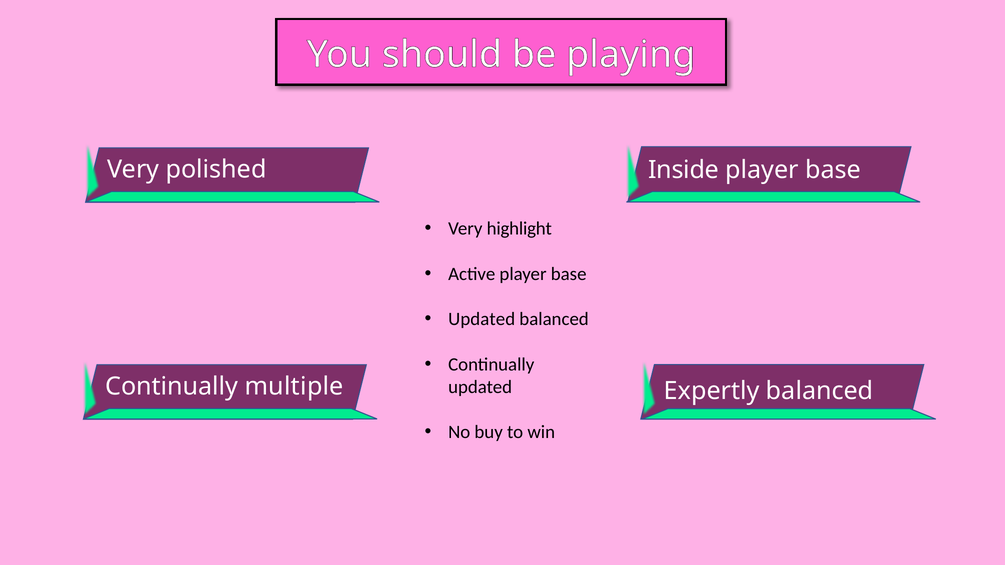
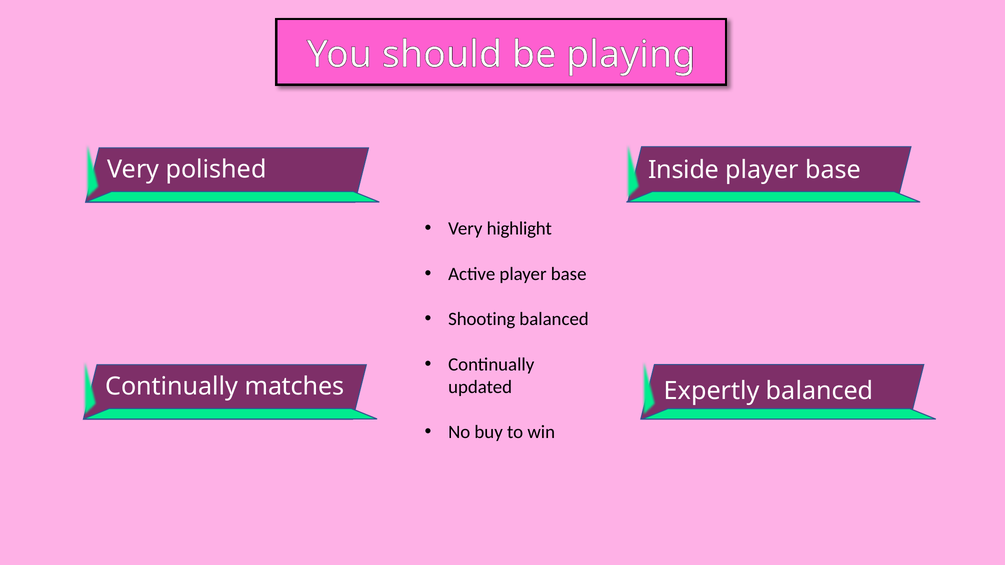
Updated at (482, 319): Updated -> Shooting
multiple: multiple -> matches
